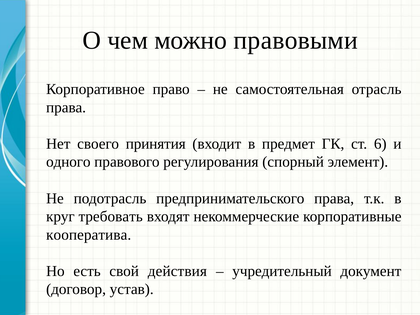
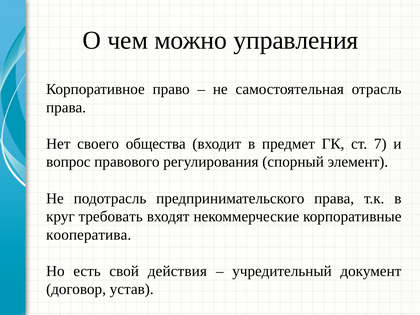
правовыми: правовыми -> управления
принятия: принятия -> общества
6: 6 -> 7
одного: одного -> вопрос
